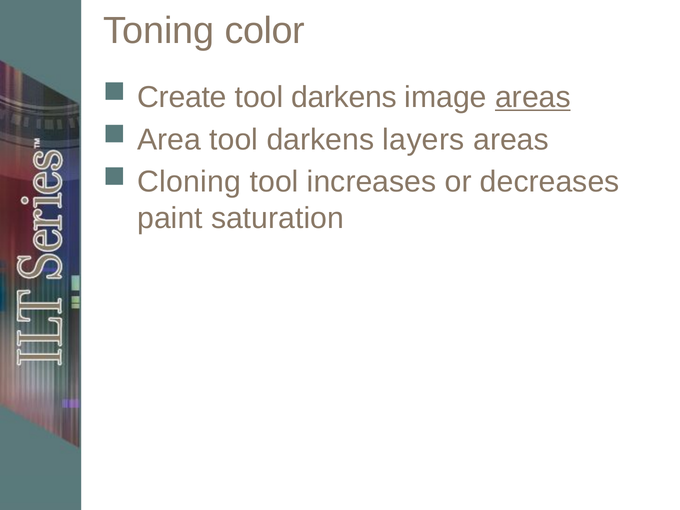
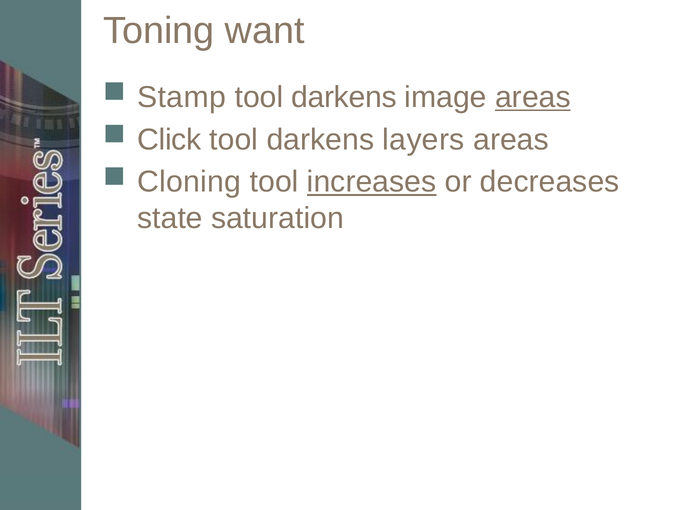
color: color -> want
Create: Create -> Stamp
Area: Area -> Click
increases underline: none -> present
paint: paint -> state
